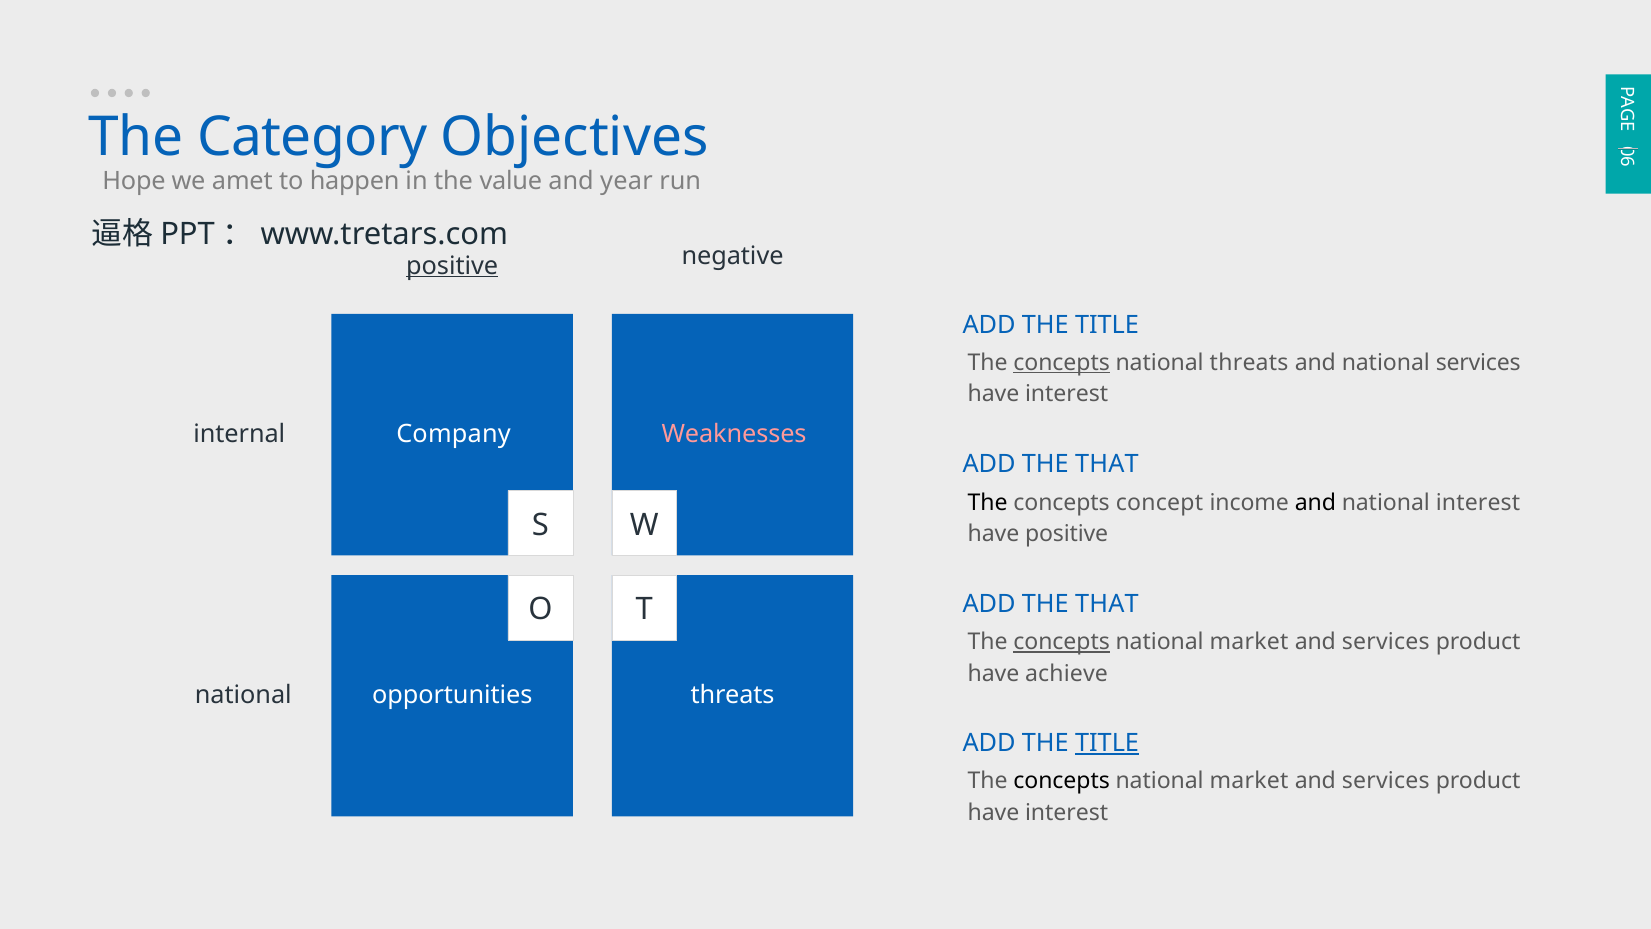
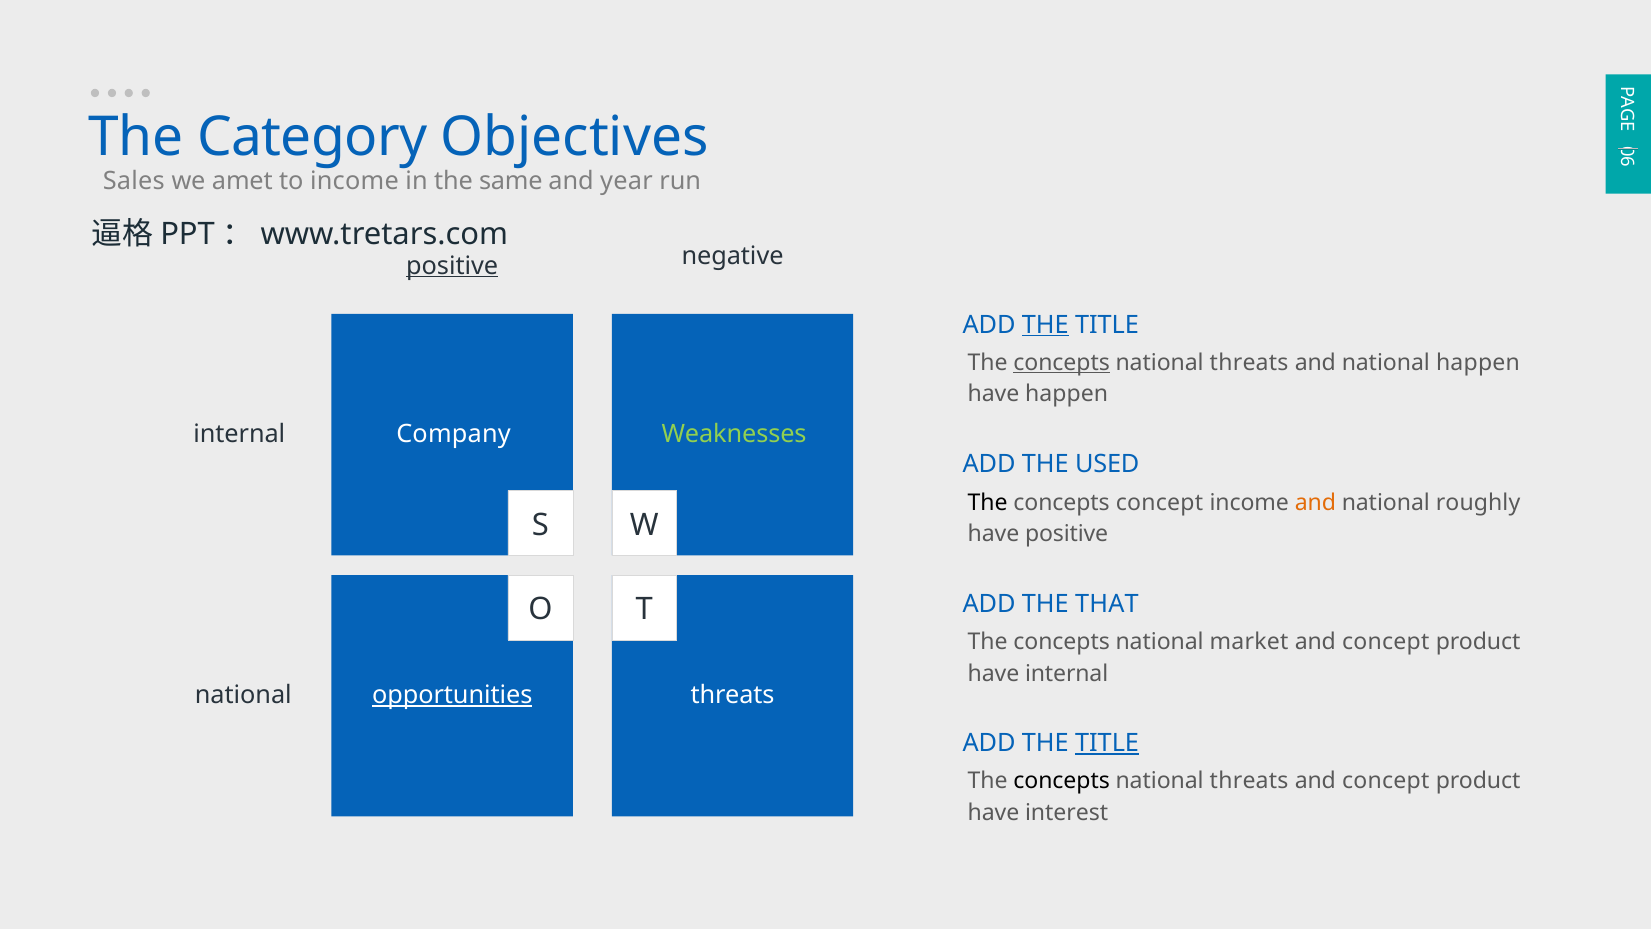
Hope: Hope -> Sales
to happen: happen -> income
value: value -> same
THE at (1045, 325) underline: none -> present
national services: services -> happen
interest at (1067, 394): interest -> happen
Weaknesses colour: pink -> light green
THAT at (1107, 464): THAT -> USED
and at (1315, 502) colour: black -> orange
national interest: interest -> roughly
concepts at (1062, 642) underline: present -> none
services at (1386, 642): services -> concept
have achieve: achieve -> internal
opportunities underline: none -> present
market at (1249, 781): market -> threats
services at (1386, 781): services -> concept
